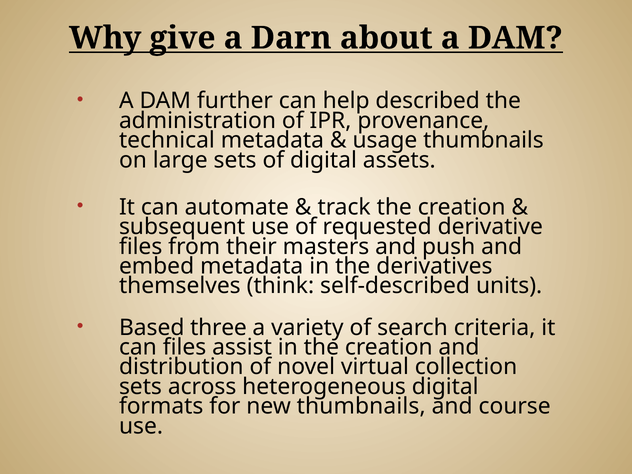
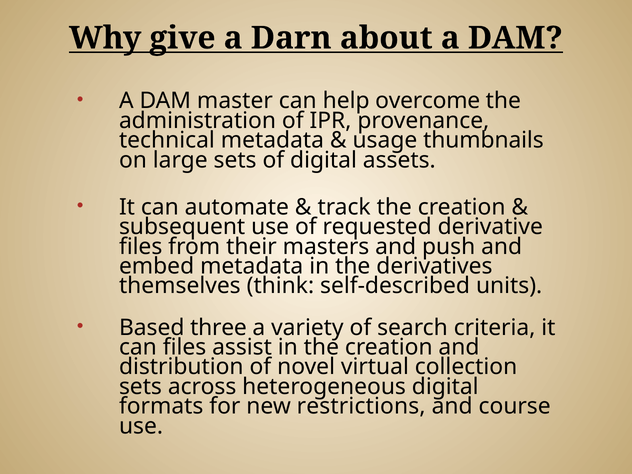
further: further -> master
described: described -> overcome
new thumbnails: thumbnails -> restrictions
